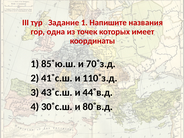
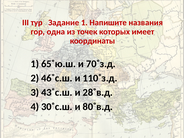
85˚ю.ш: 85˚ю.ш -> 65˚ю.ш
41˚с.ш: 41˚с.ш -> 46˚с.ш
44˚в.д: 44˚в.д -> 28˚в.д
